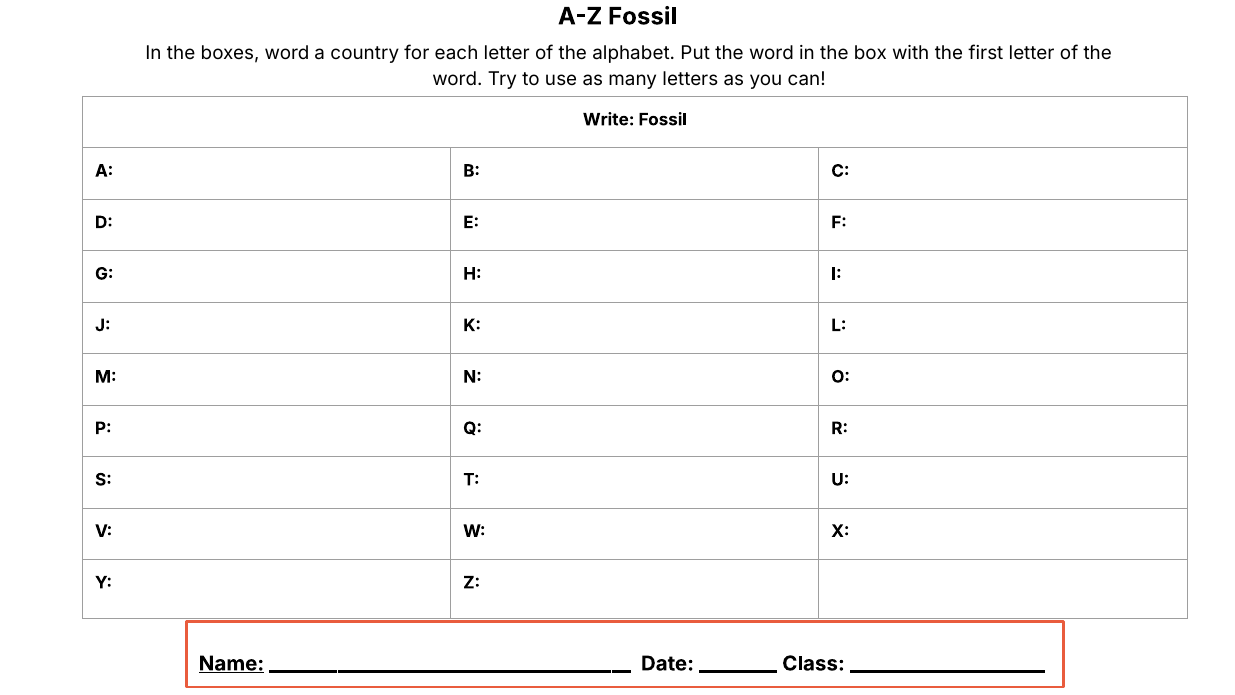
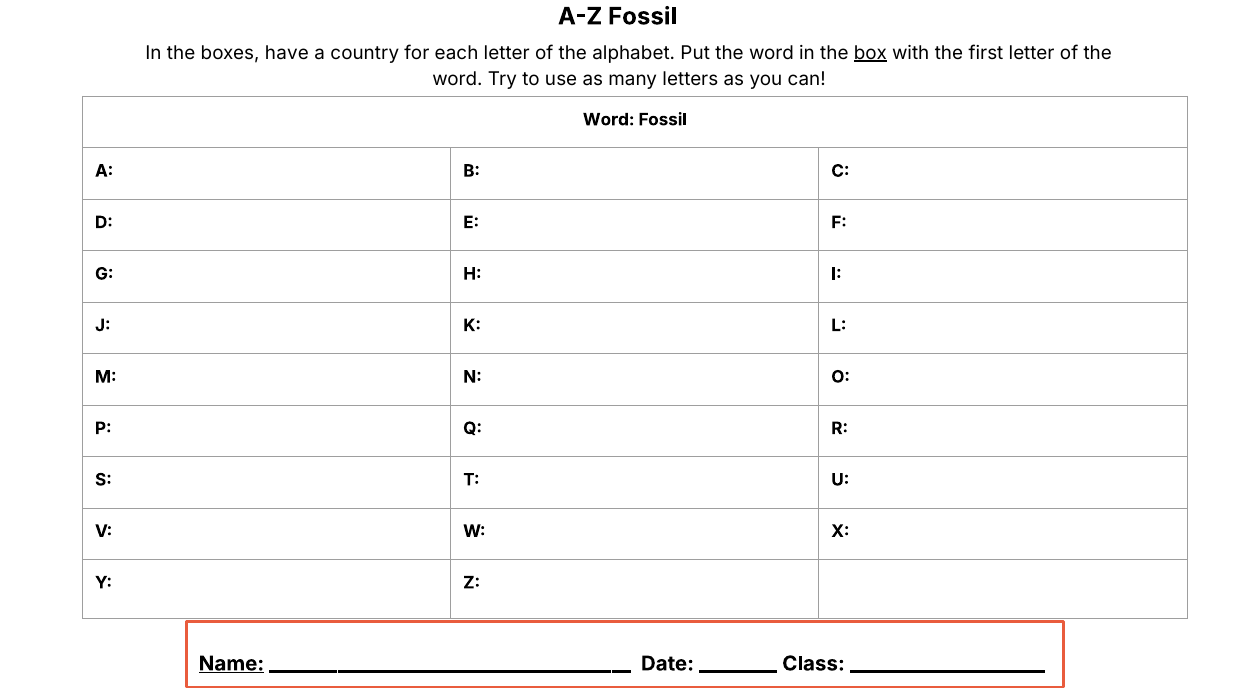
boxes word: word -> have
box underline: none -> present
Write at (609, 120): Write -> Word
